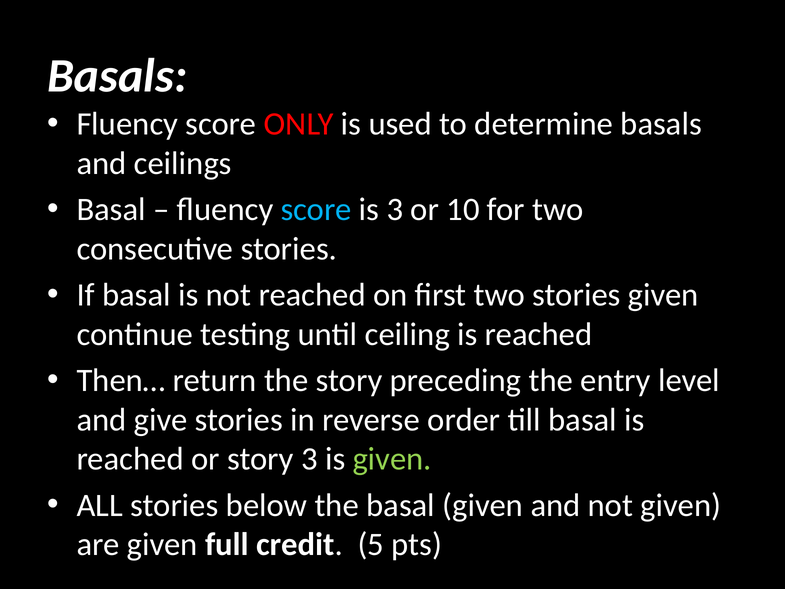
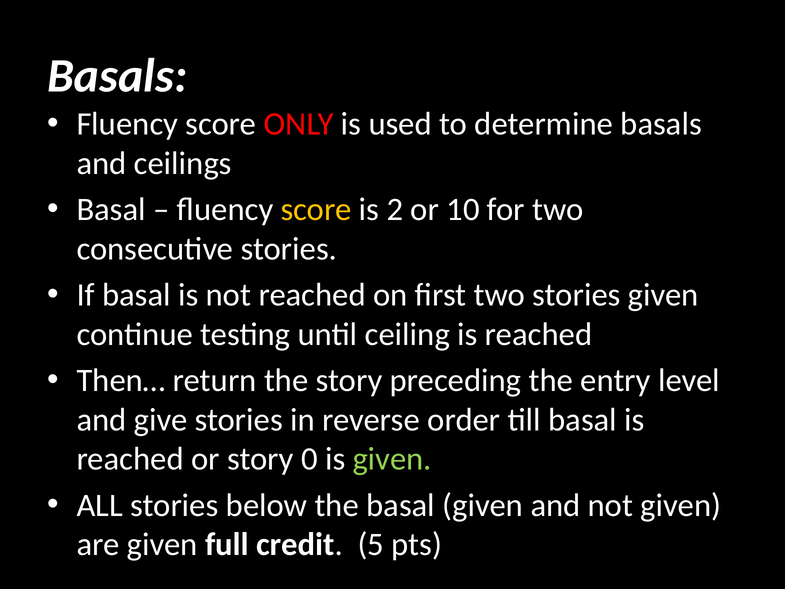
score at (316, 209) colour: light blue -> yellow
is 3: 3 -> 2
story 3: 3 -> 0
